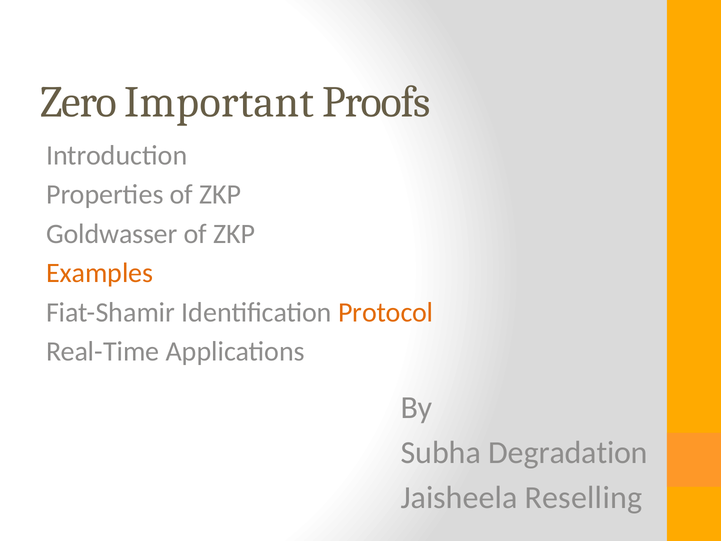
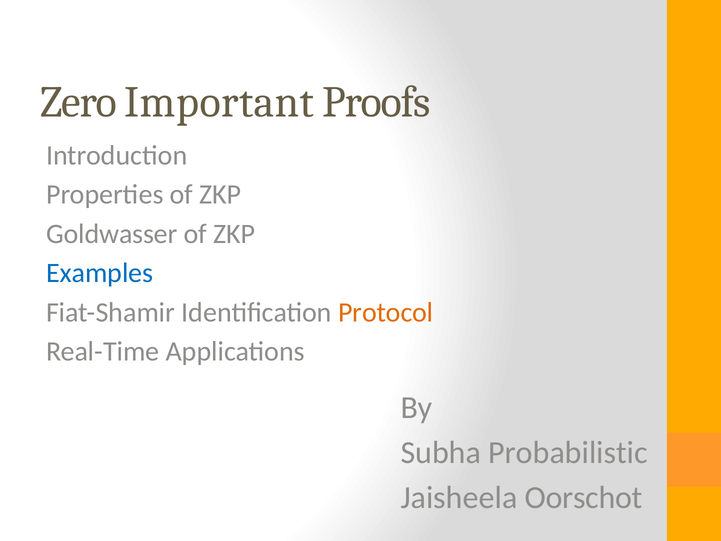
Examples colour: orange -> blue
Degradation: Degradation -> Probabilistic
Reselling: Reselling -> Oorschot
